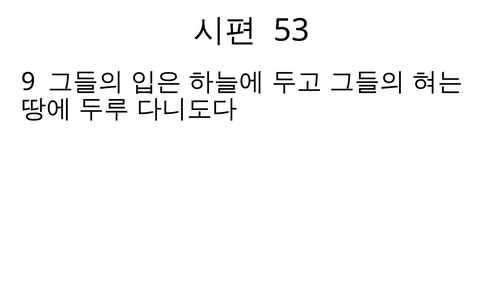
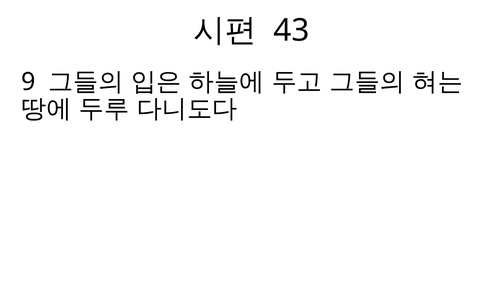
53: 53 -> 43
